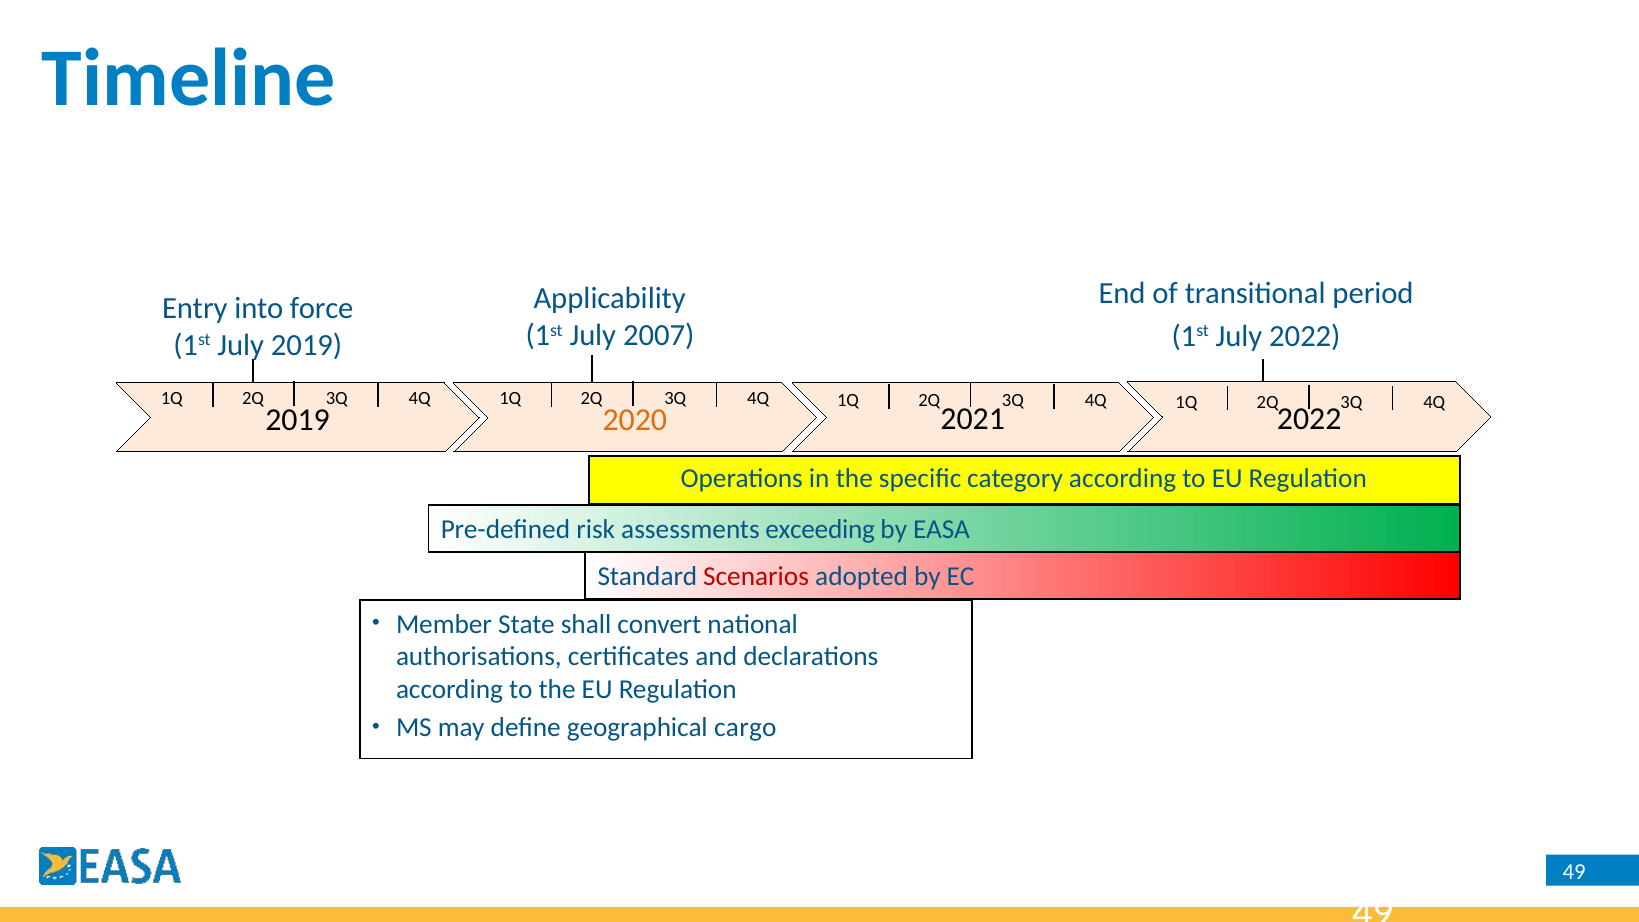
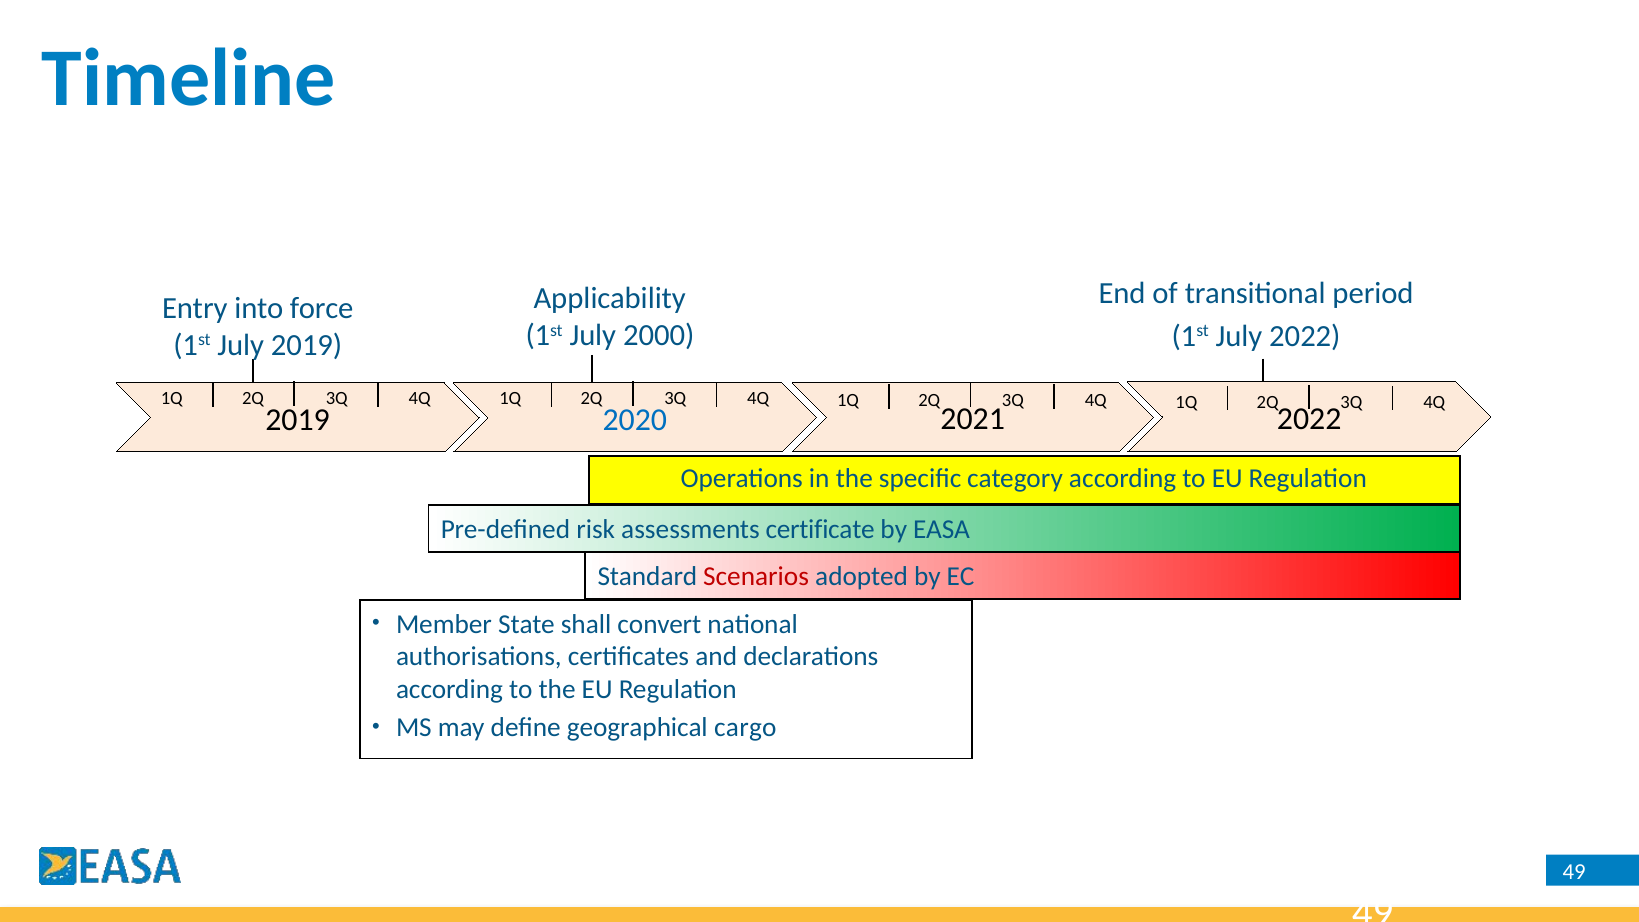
2007: 2007 -> 2000
2020 colour: orange -> blue
exceeding: exceeding -> certificate
